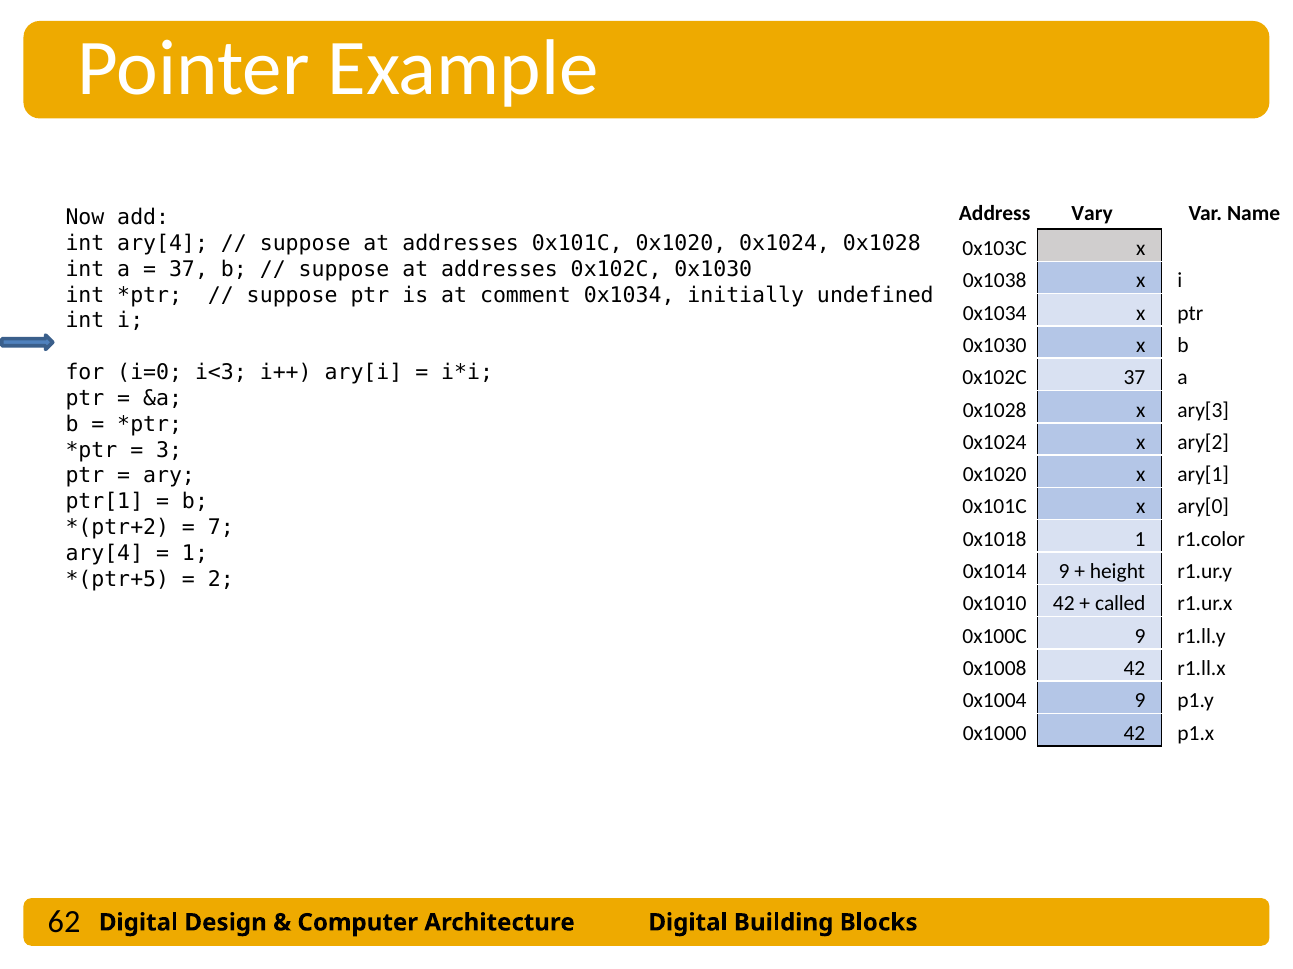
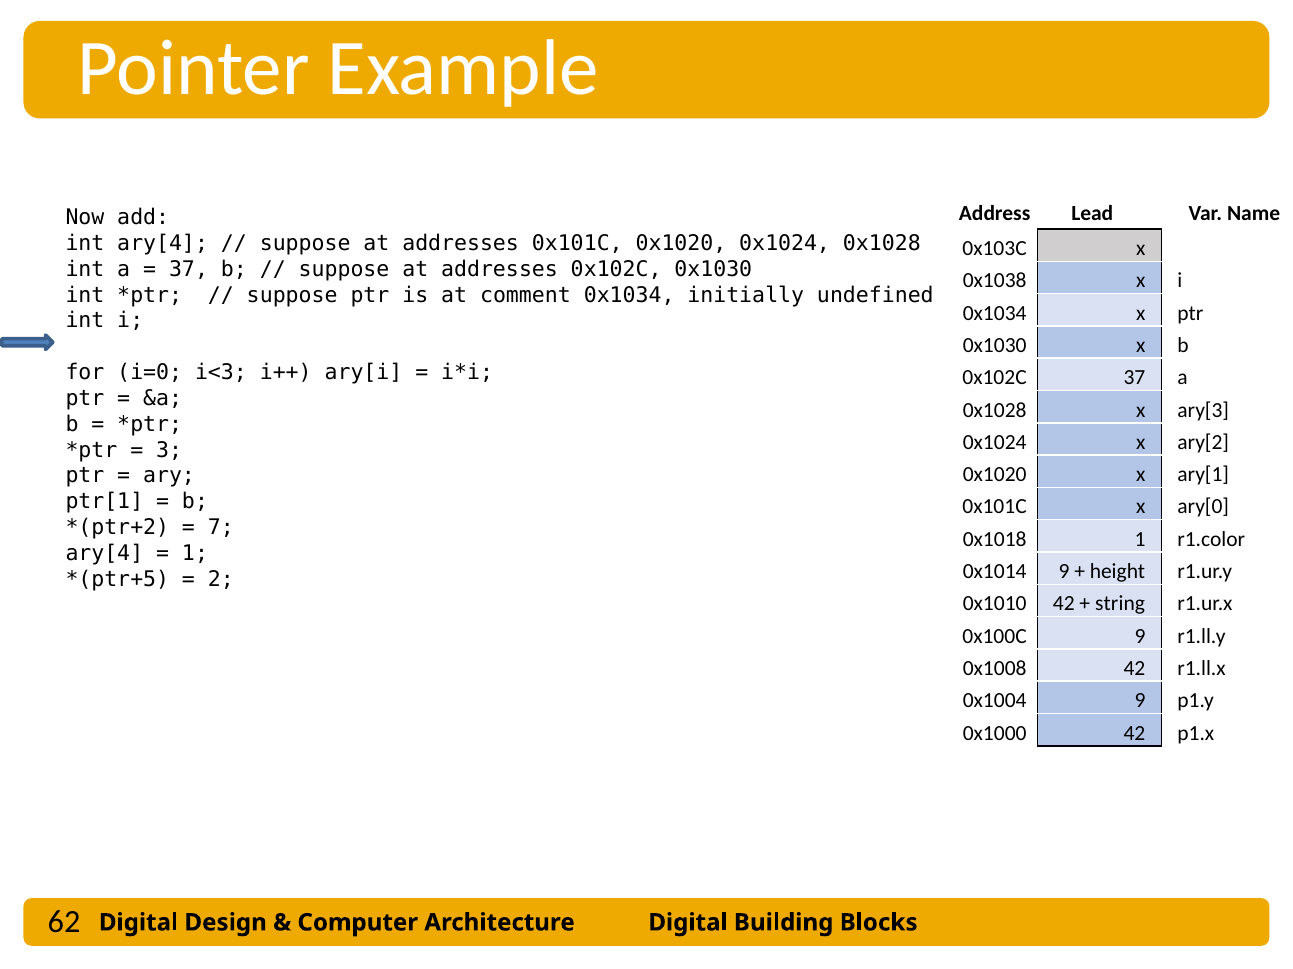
Vary: Vary -> Lead
called: called -> string
